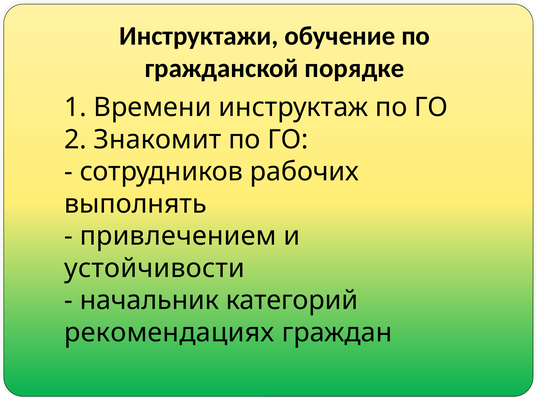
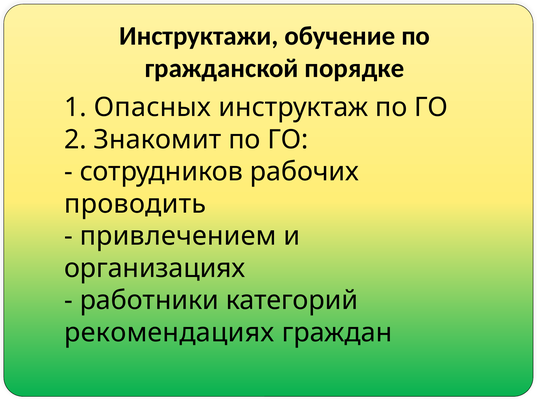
Времени: Времени -> Опасных
выполнять: выполнять -> проводить
устойчивости: устойчивости -> организациях
начальник: начальник -> работники
